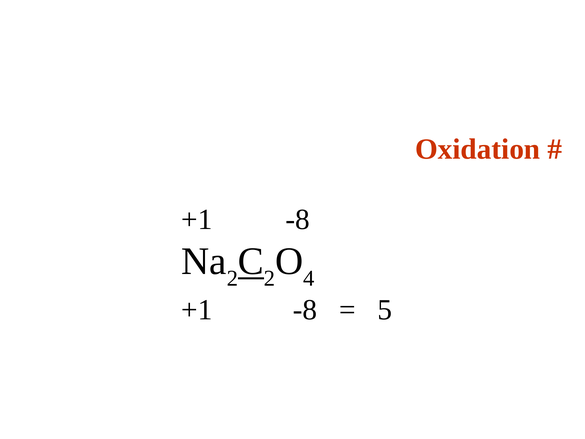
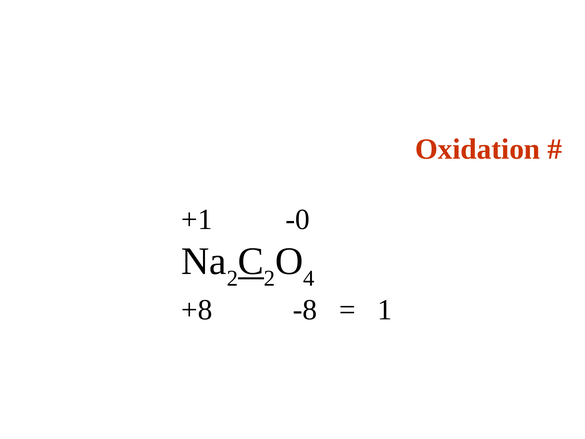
-8 at (298, 219): -8 -> -0
+1 at (197, 310): +1 -> +8
5: 5 -> 1
